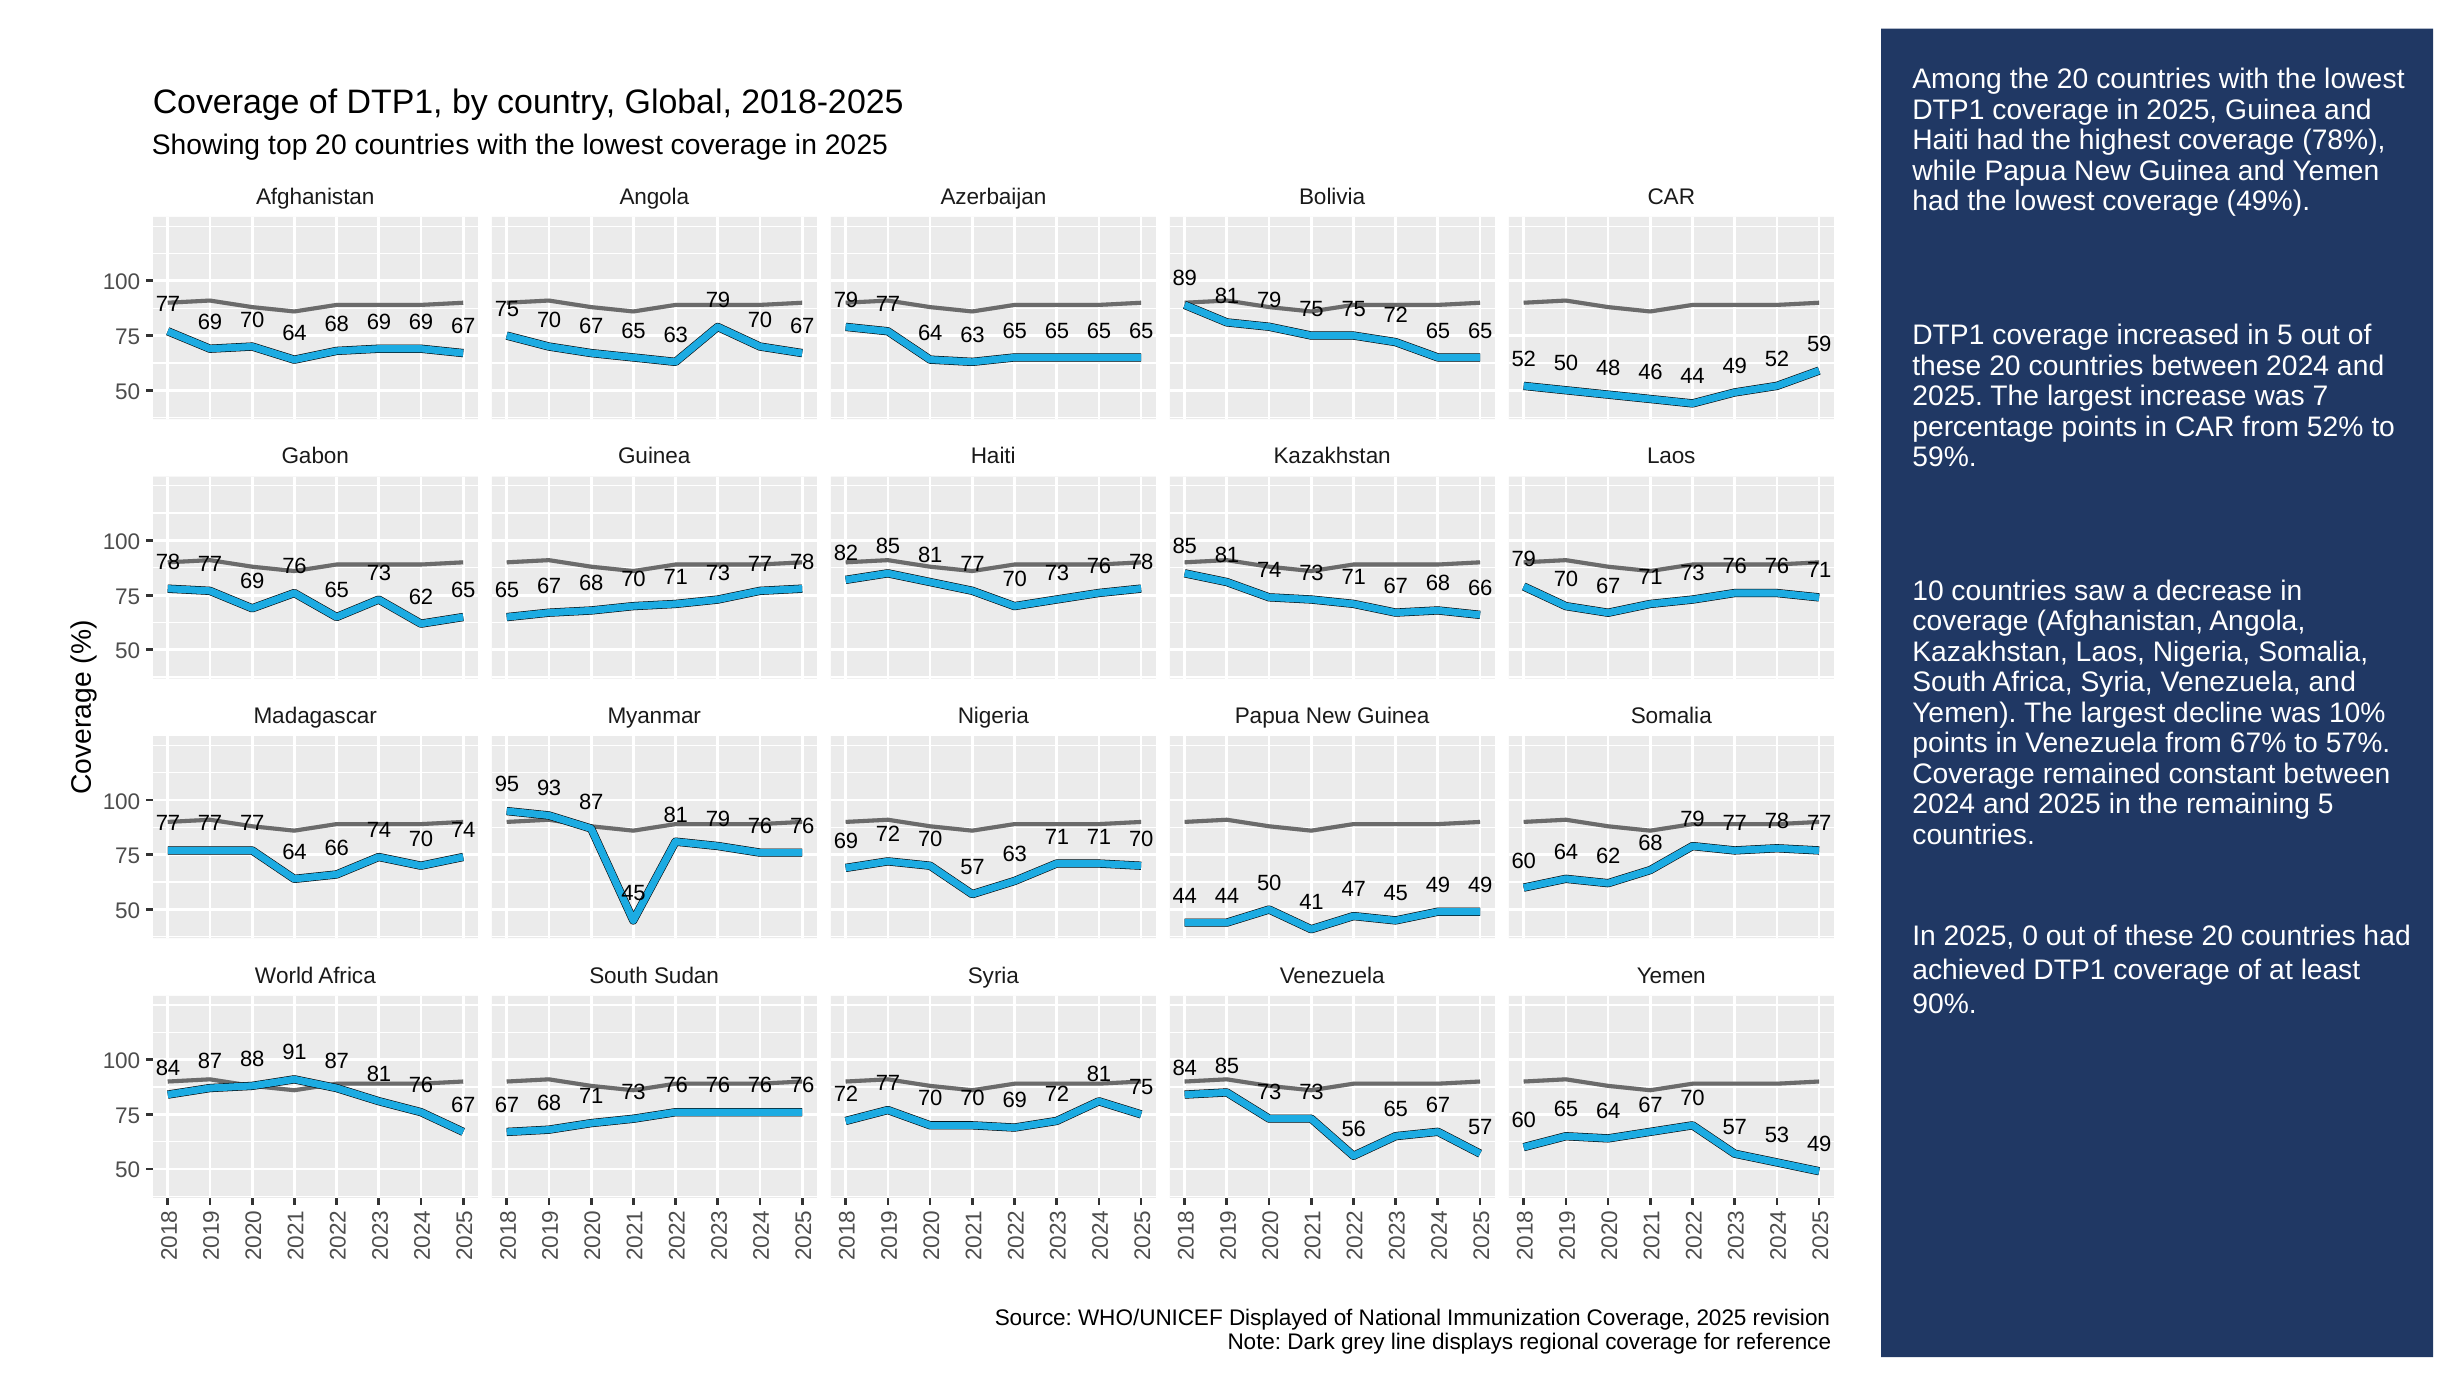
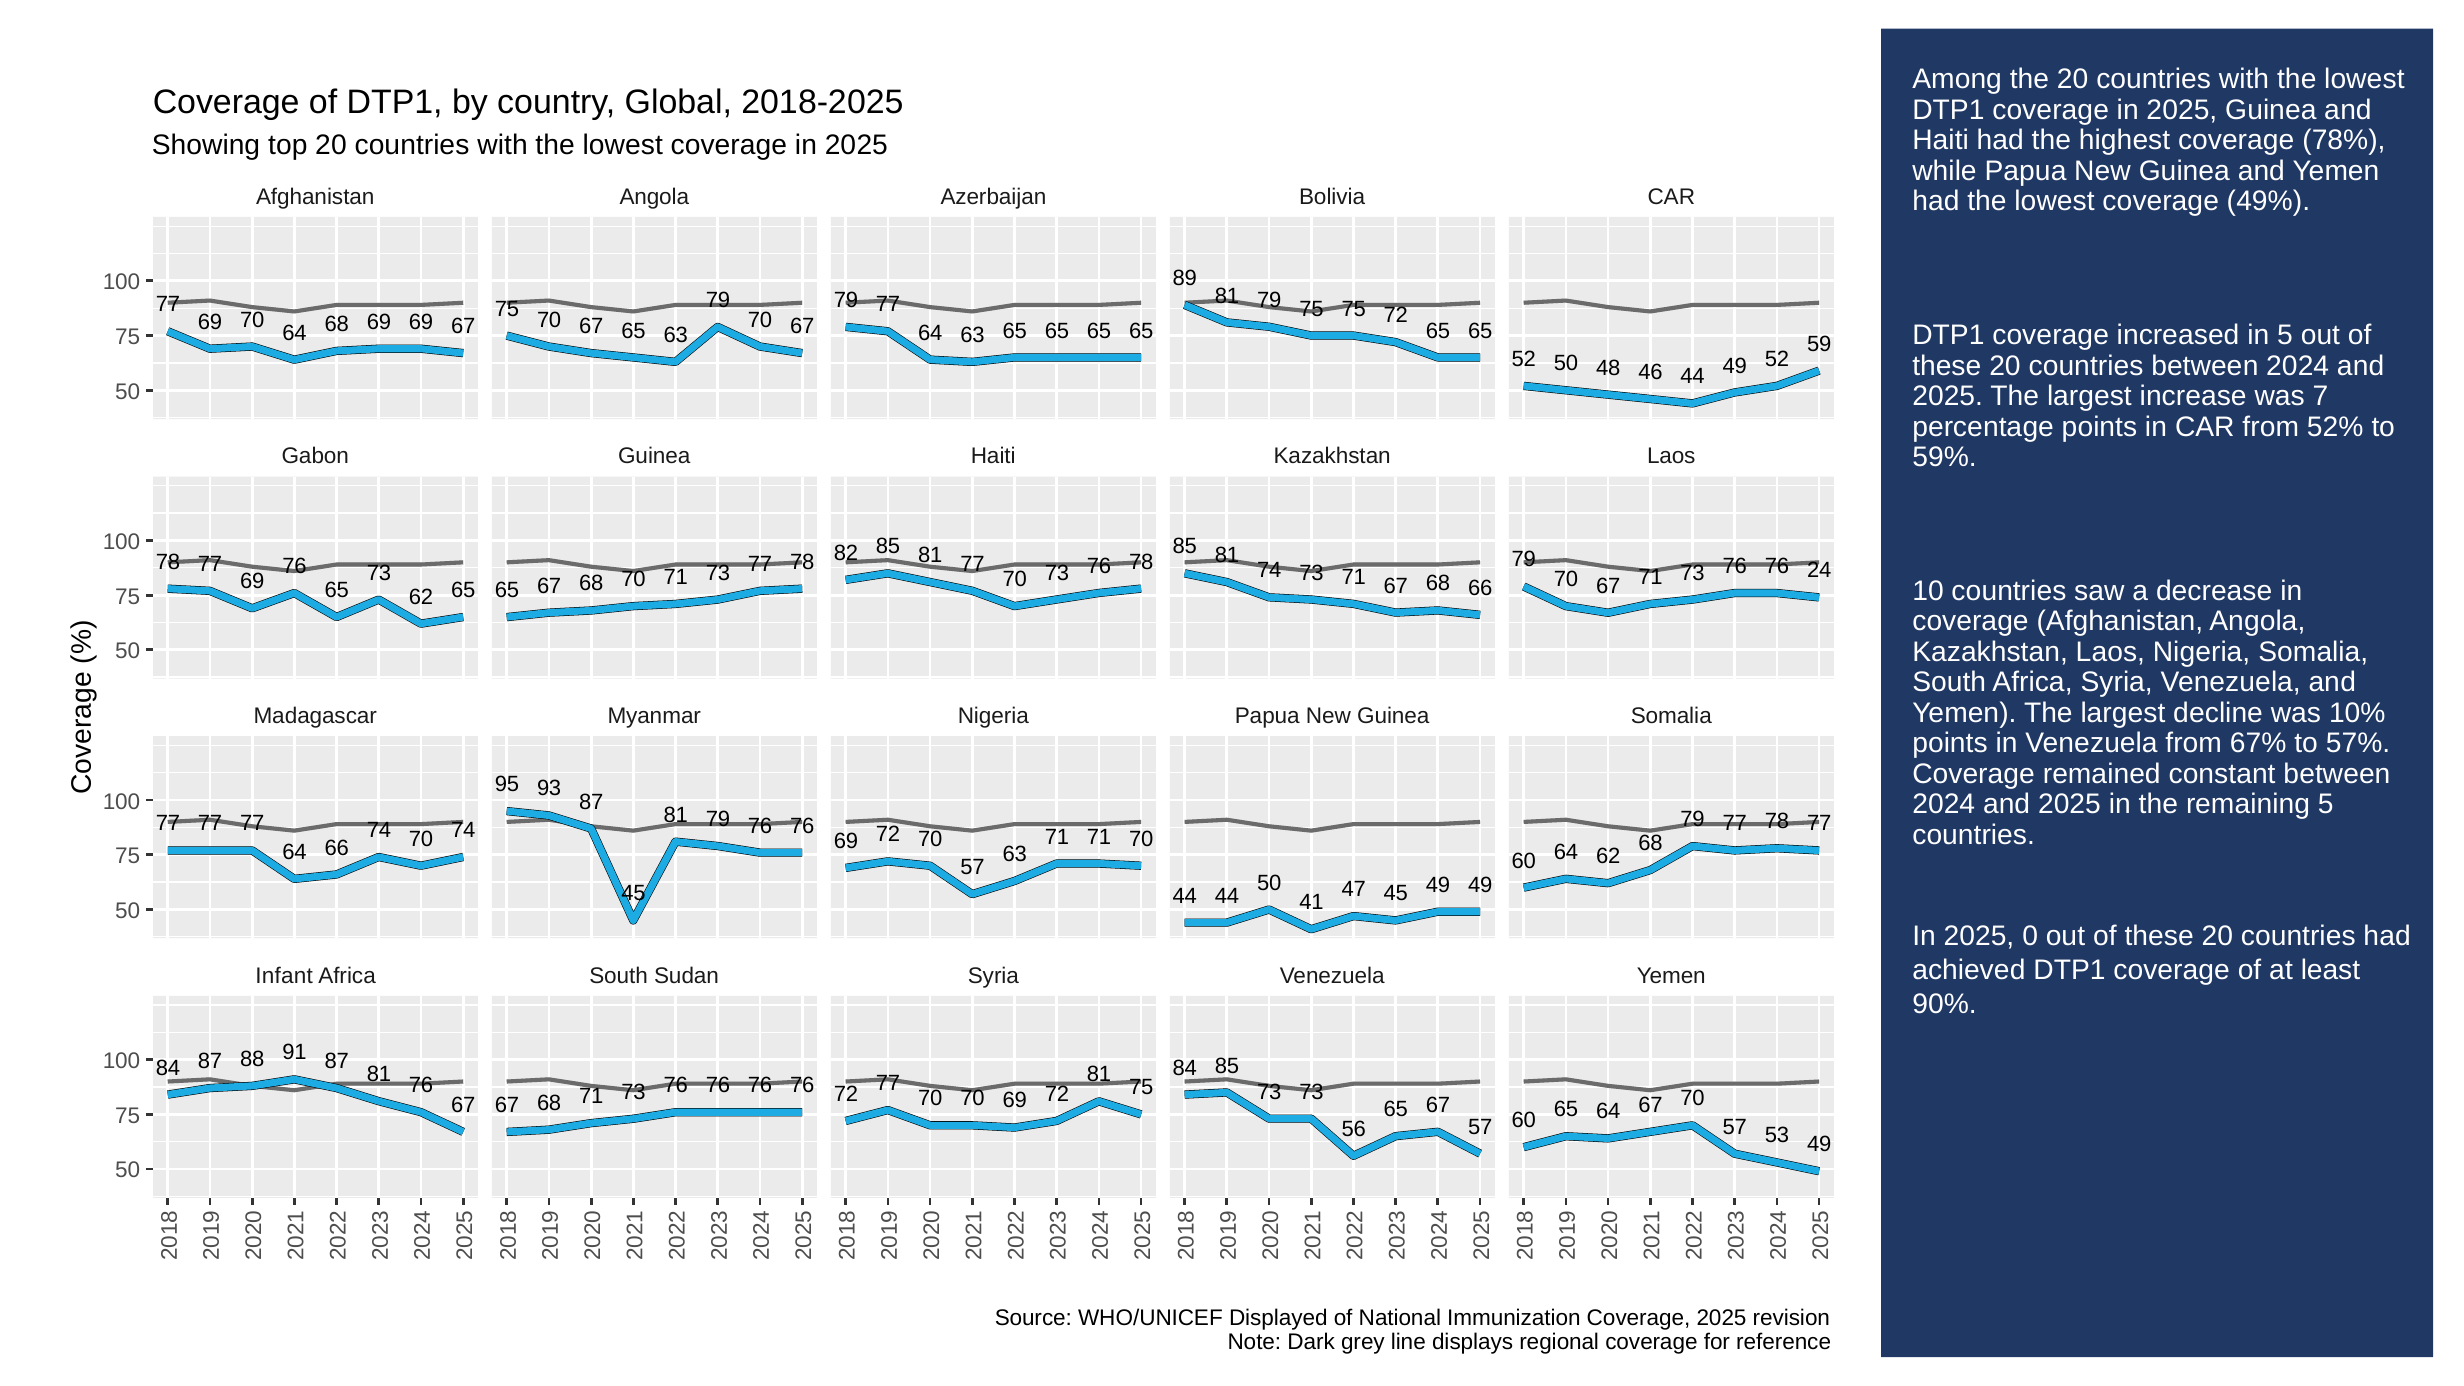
76 71: 71 -> 24
World: World -> Infant
